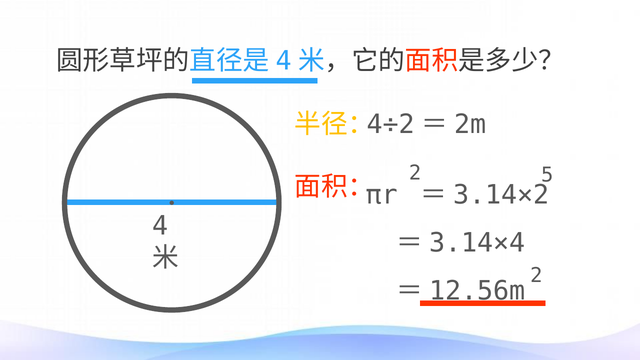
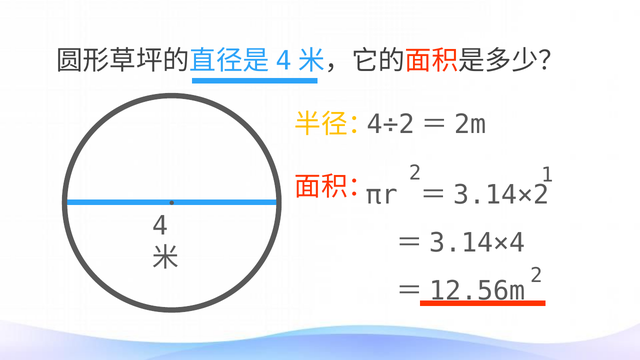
5: 5 -> 1
